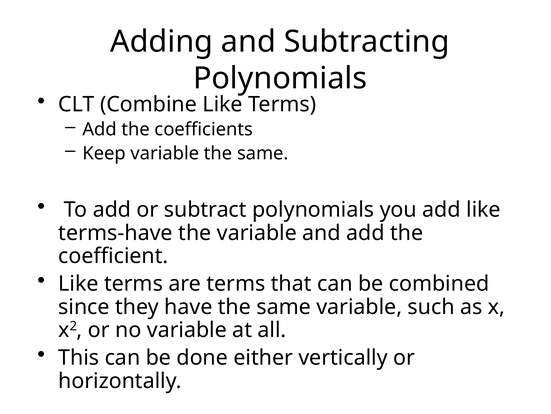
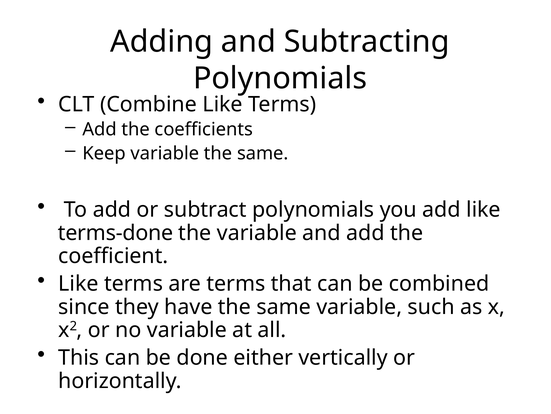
terms-have: terms-have -> terms-done
